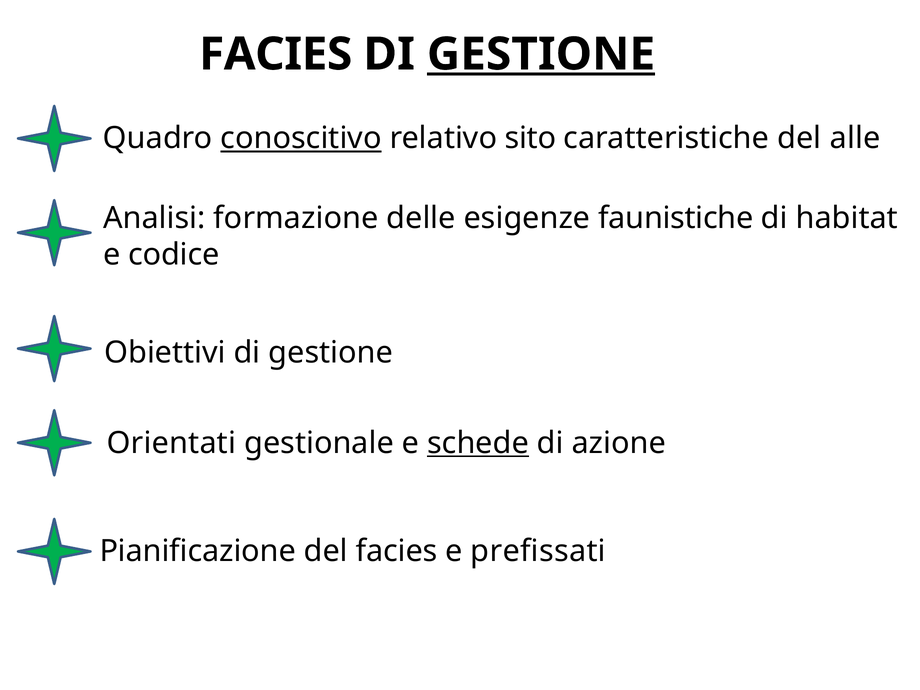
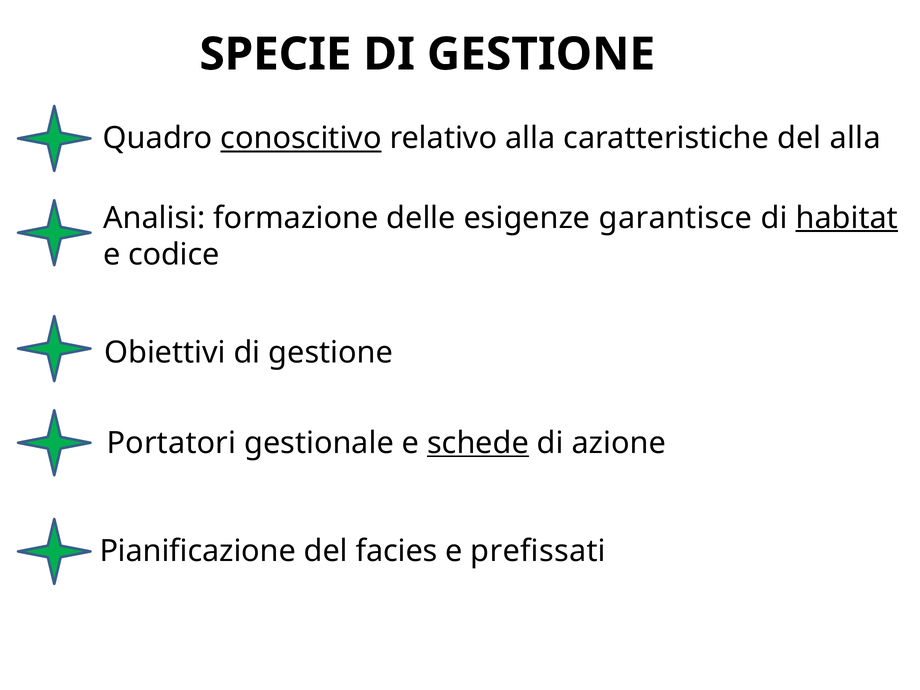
FACIES at (276, 54): FACIES -> SPECIE
GESTIONE at (541, 54) underline: present -> none
relativo sito: sito -> alla
del alle: alle -> alla
faunistiche: faunistiche -> garantisce
habitat underline: none -> present
Orientati: Orientati -> Portatori
